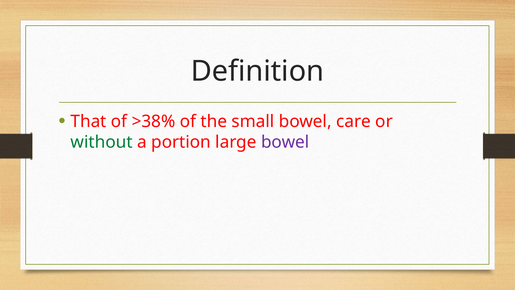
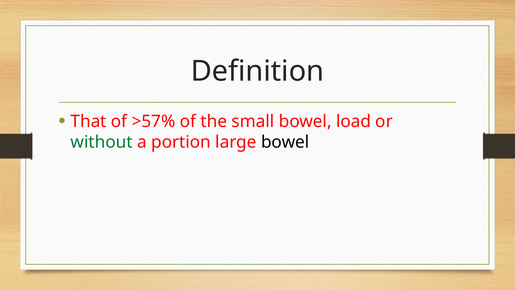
>38%: >38% -> >57%
care: care -> load
bowel at (285, 142) colour: purple -> black
